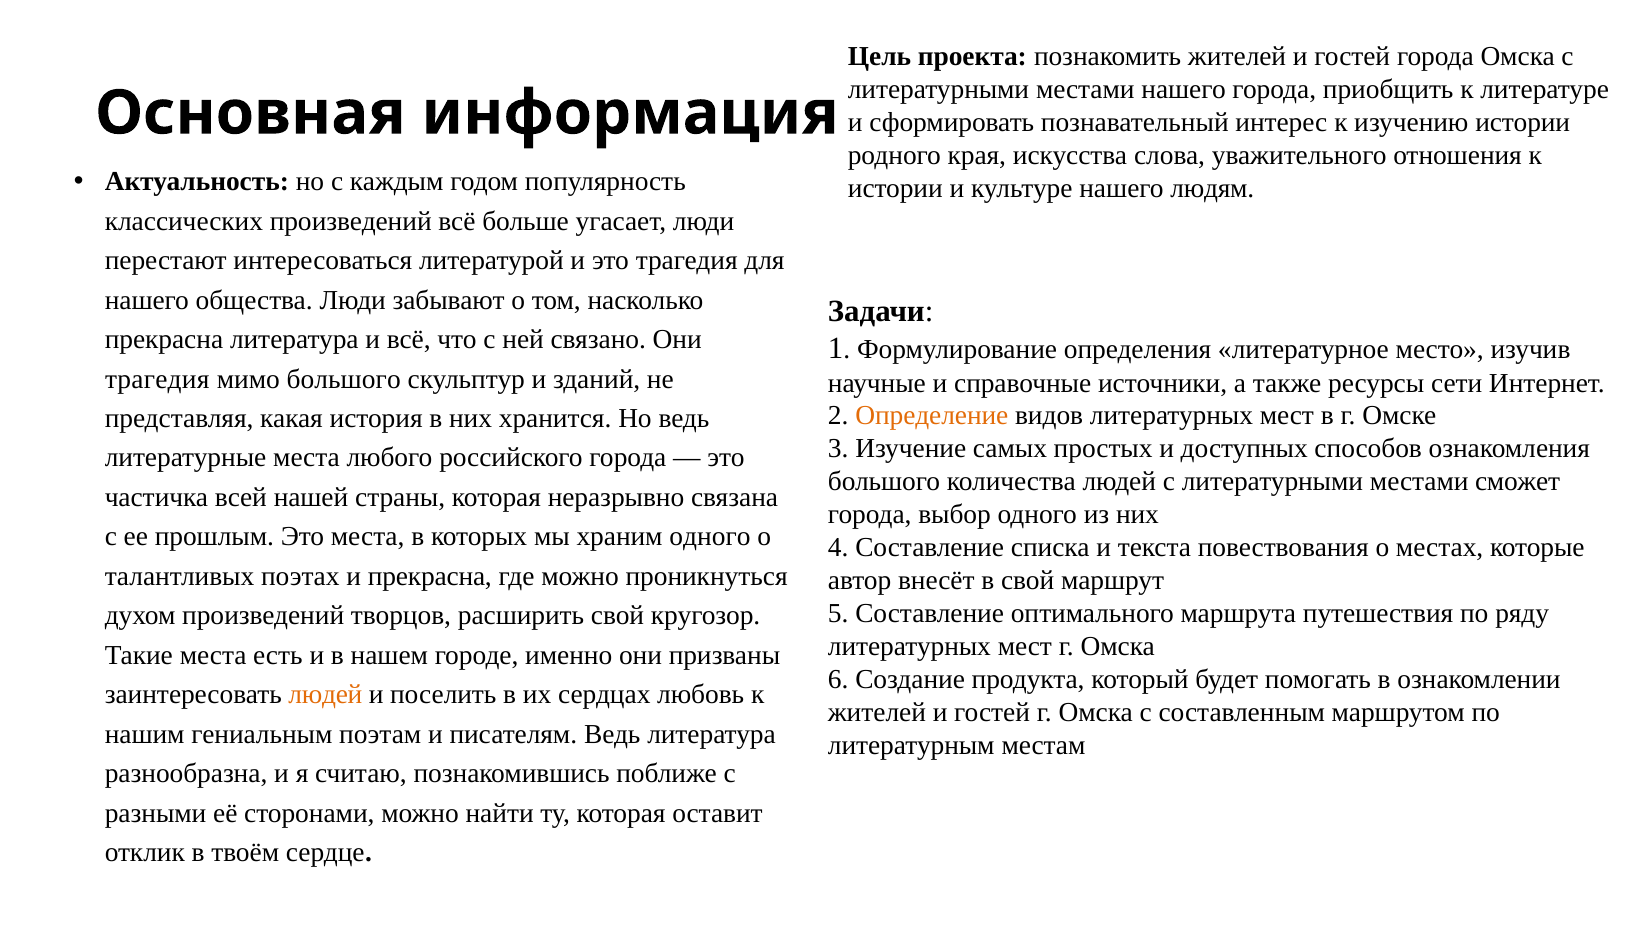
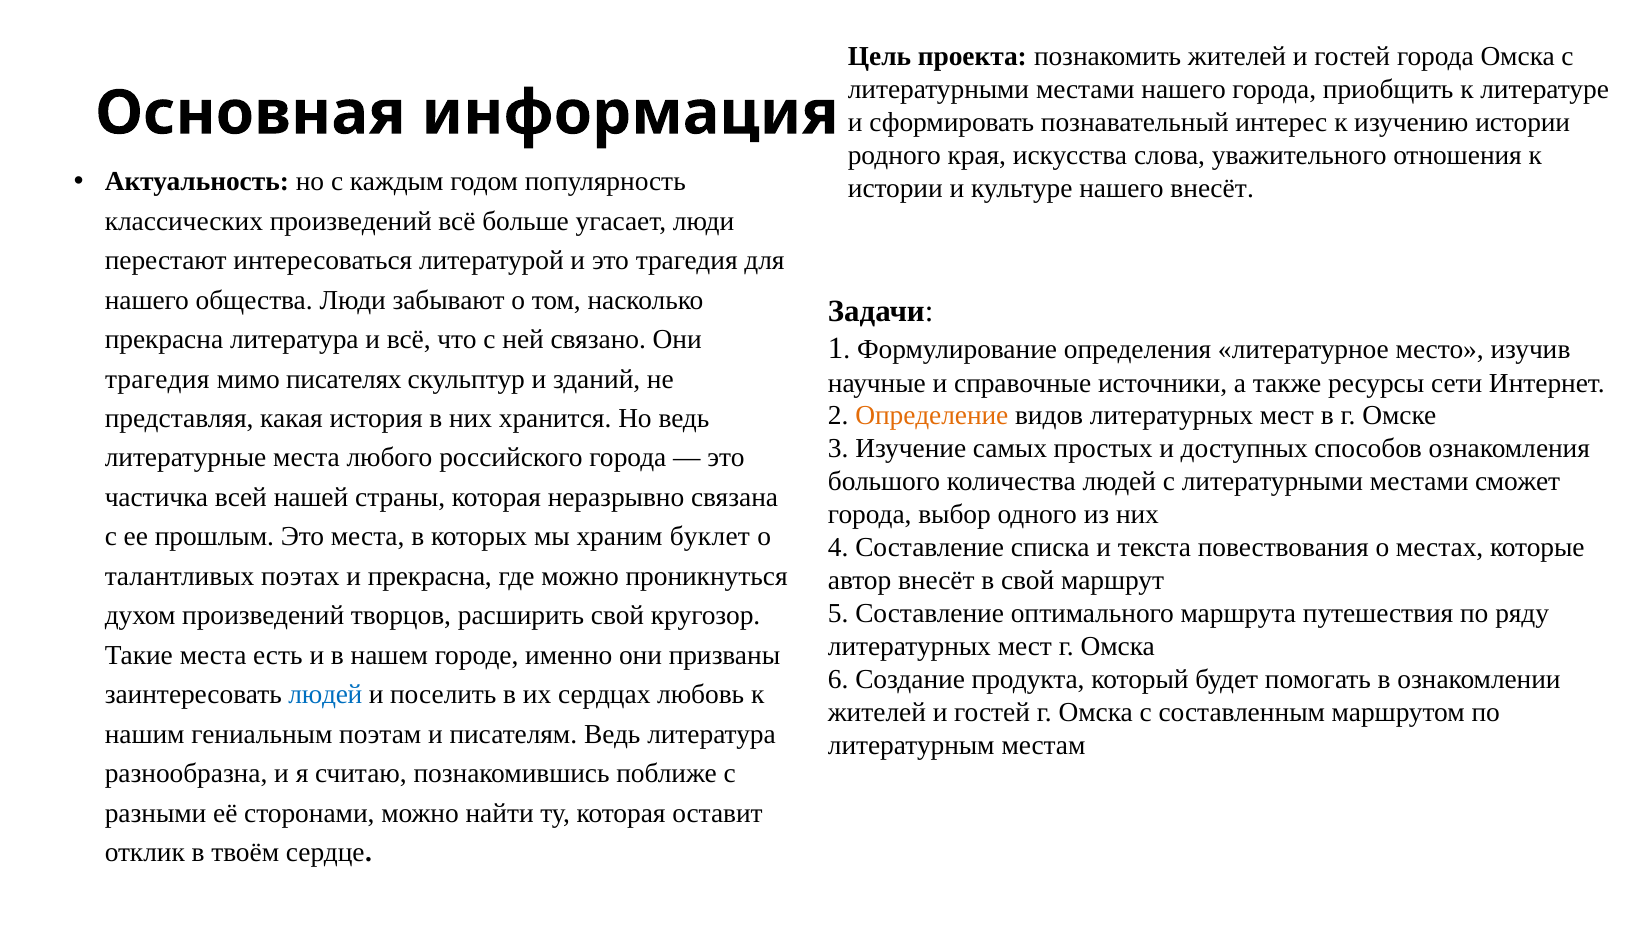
нашего людям: людям -> внесёт
мимо большого: большого -> писателях
храним одного: одного -> буклет
людей at (325, 695) colour: orange -> blue
